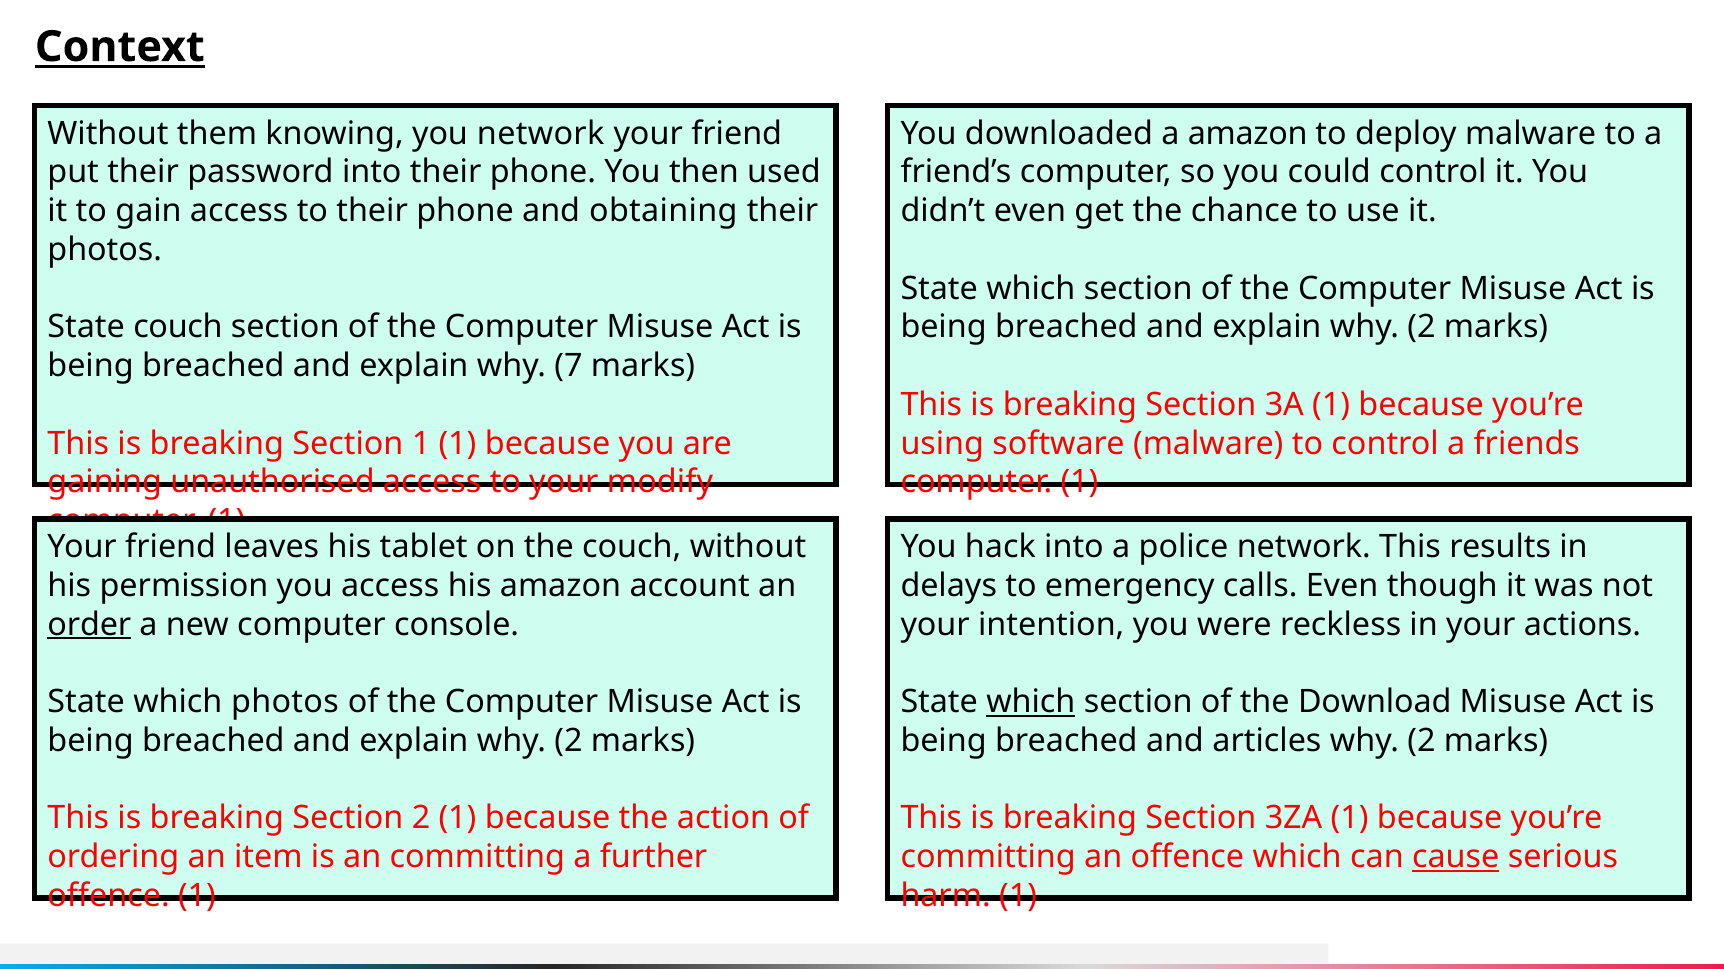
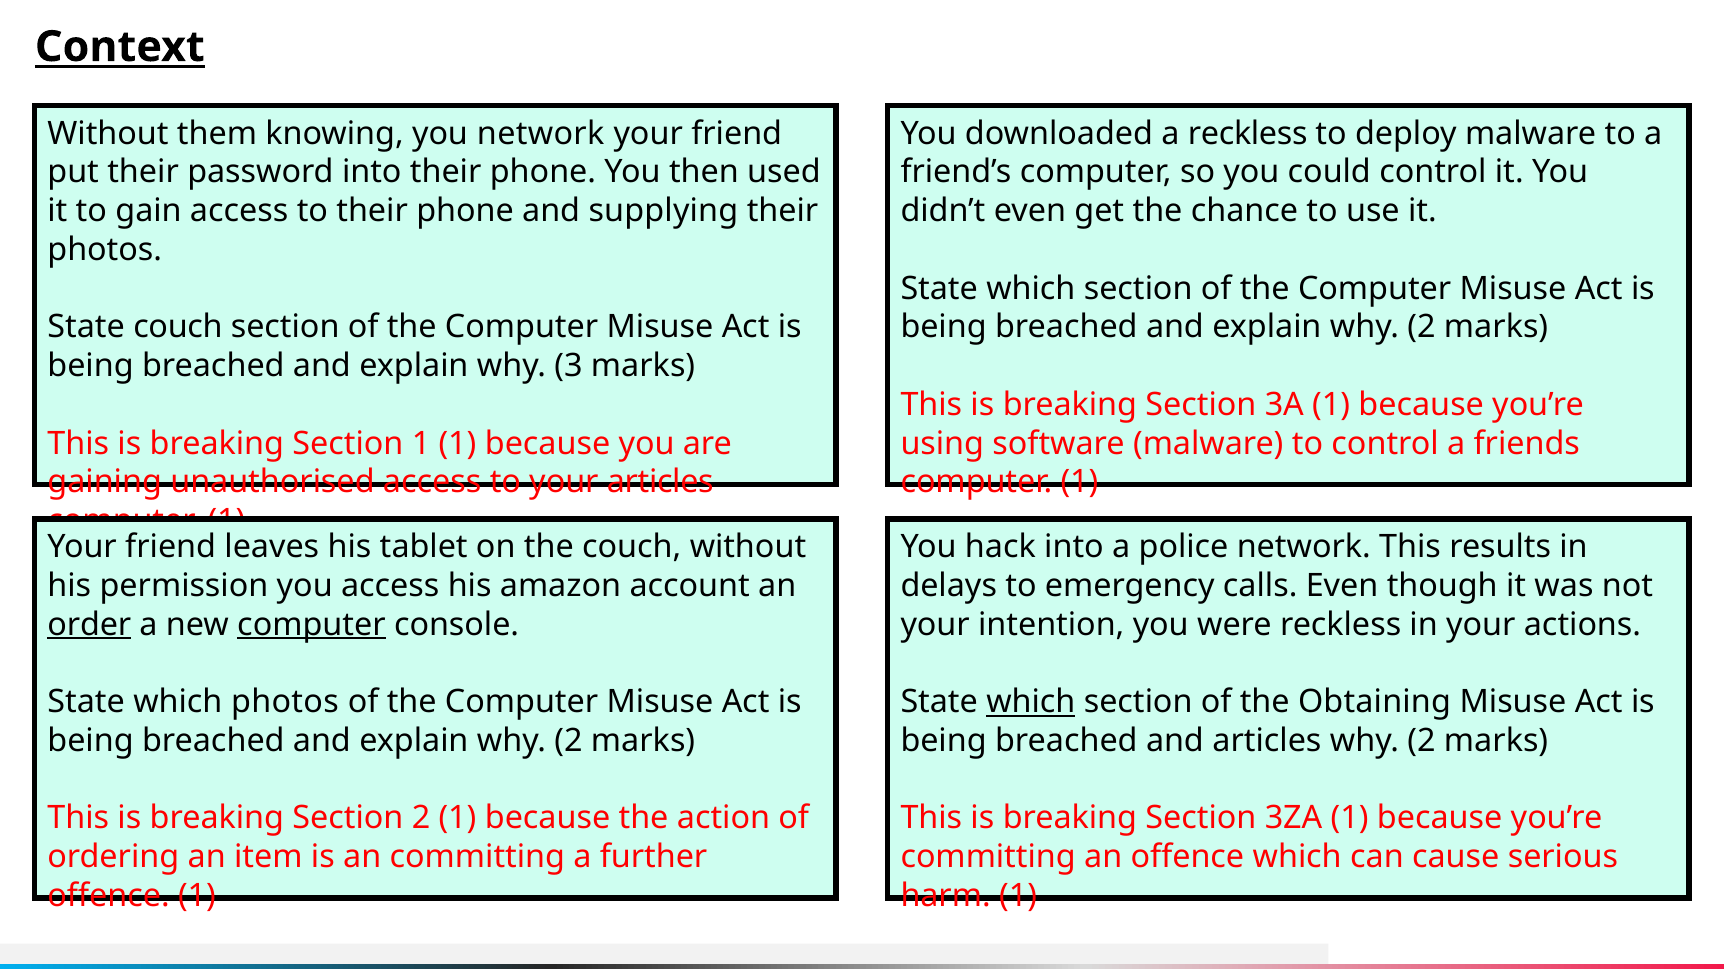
a amazon: amazon -> reckless
obtaining: obtaining -> supplying
7: 7 -> 3
your modify: modify -> articles
computer at (311, 625) underline: none -> present
Download: Download -> Obtaining
cause underline: present -> none
